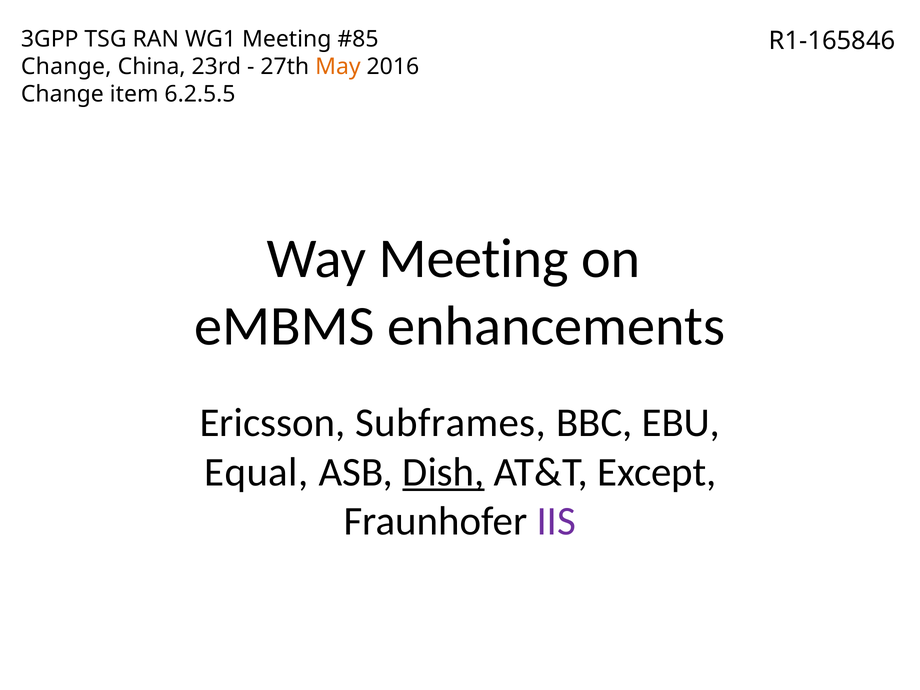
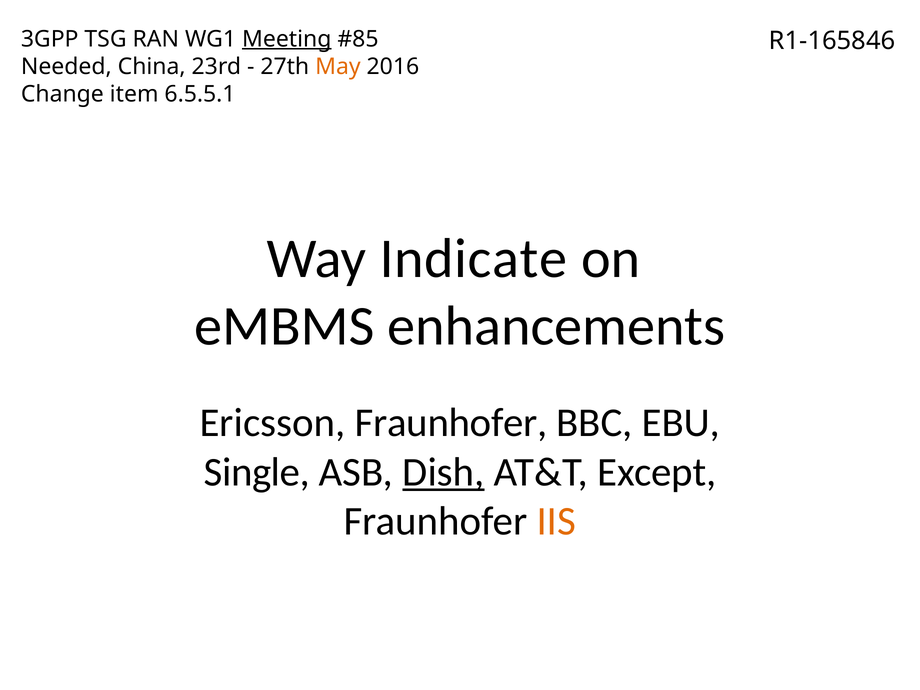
Meeting at (287, 39) underline: none -> present
Change at (66, 67): Change -> Needed
6.2.5.5: 6.2.5.5 -> 6.5.5.1
Way Meeting: Meeting -> Indicate
Ericsson Subframes: Subframes -> Fraunhofer
Equal: Equal -> Single
IIS colour: purple -> orange
